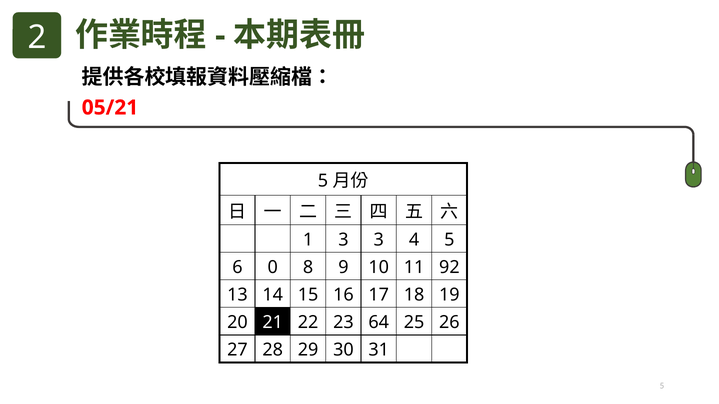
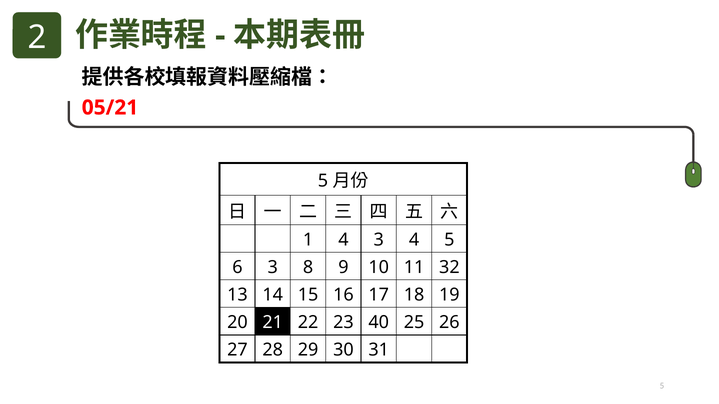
1 3: 3 -> 4
6 0: 0 -> 3
92: 92 -> 32
64: 64 -> 40
